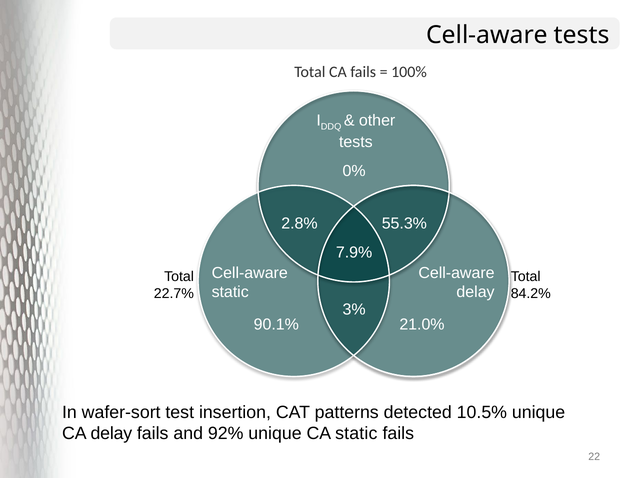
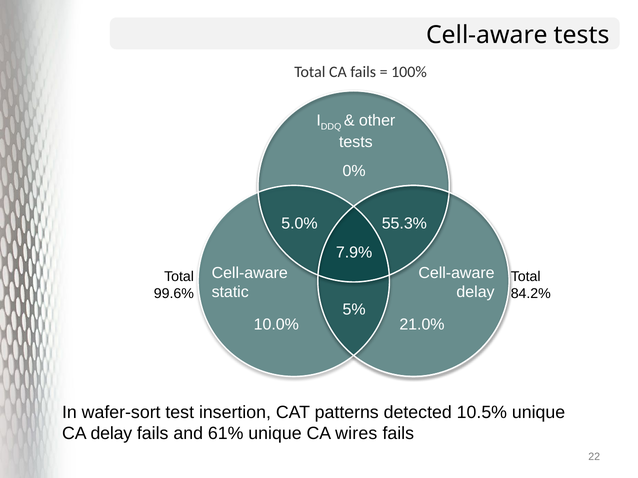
2.8%: 2.8% -> 5.0%
22.7%: 22.7% -> 99.6%
3%: 3% -> 5%
90.1%: 90.1% -> 10.0%
92%: 92% -> 61%
CA static: static -> wires
